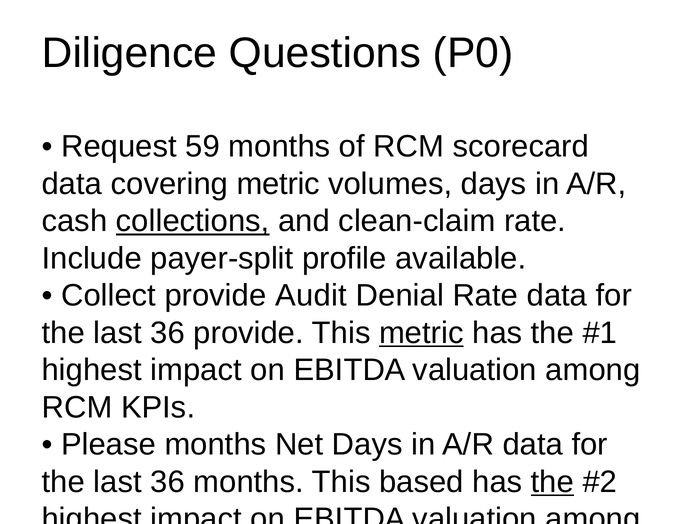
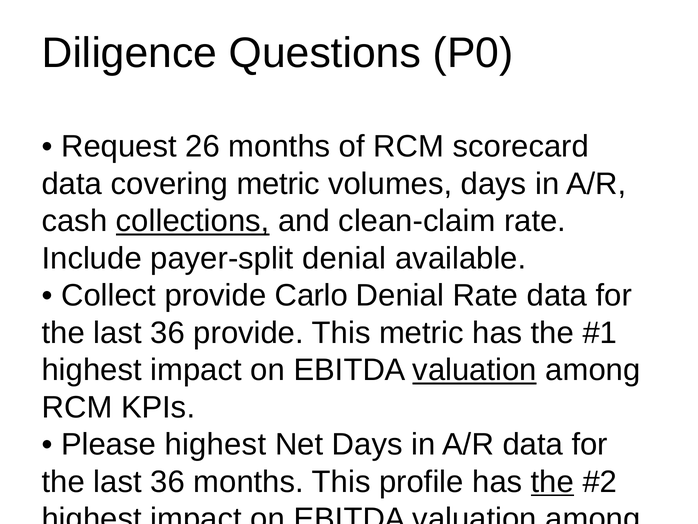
59: 59 -> 26
payer-split profile: profile -> denial
Audit: Audit -> Carlo
metric at (421, 333) underline: present -> none
valuation at (475, 370) underline: none -> present
Please months: months -> highest
based: based -> profile
